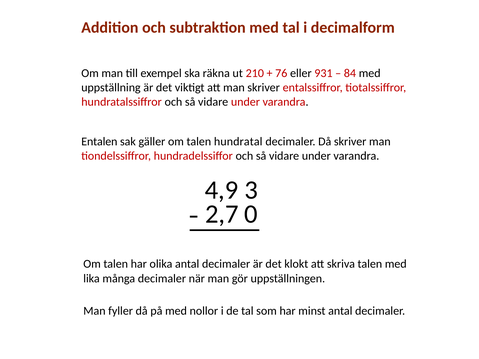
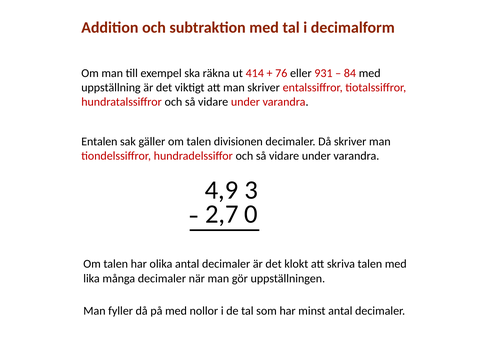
210: 210 -> 414
hundratal: hundratal -> divisionen
